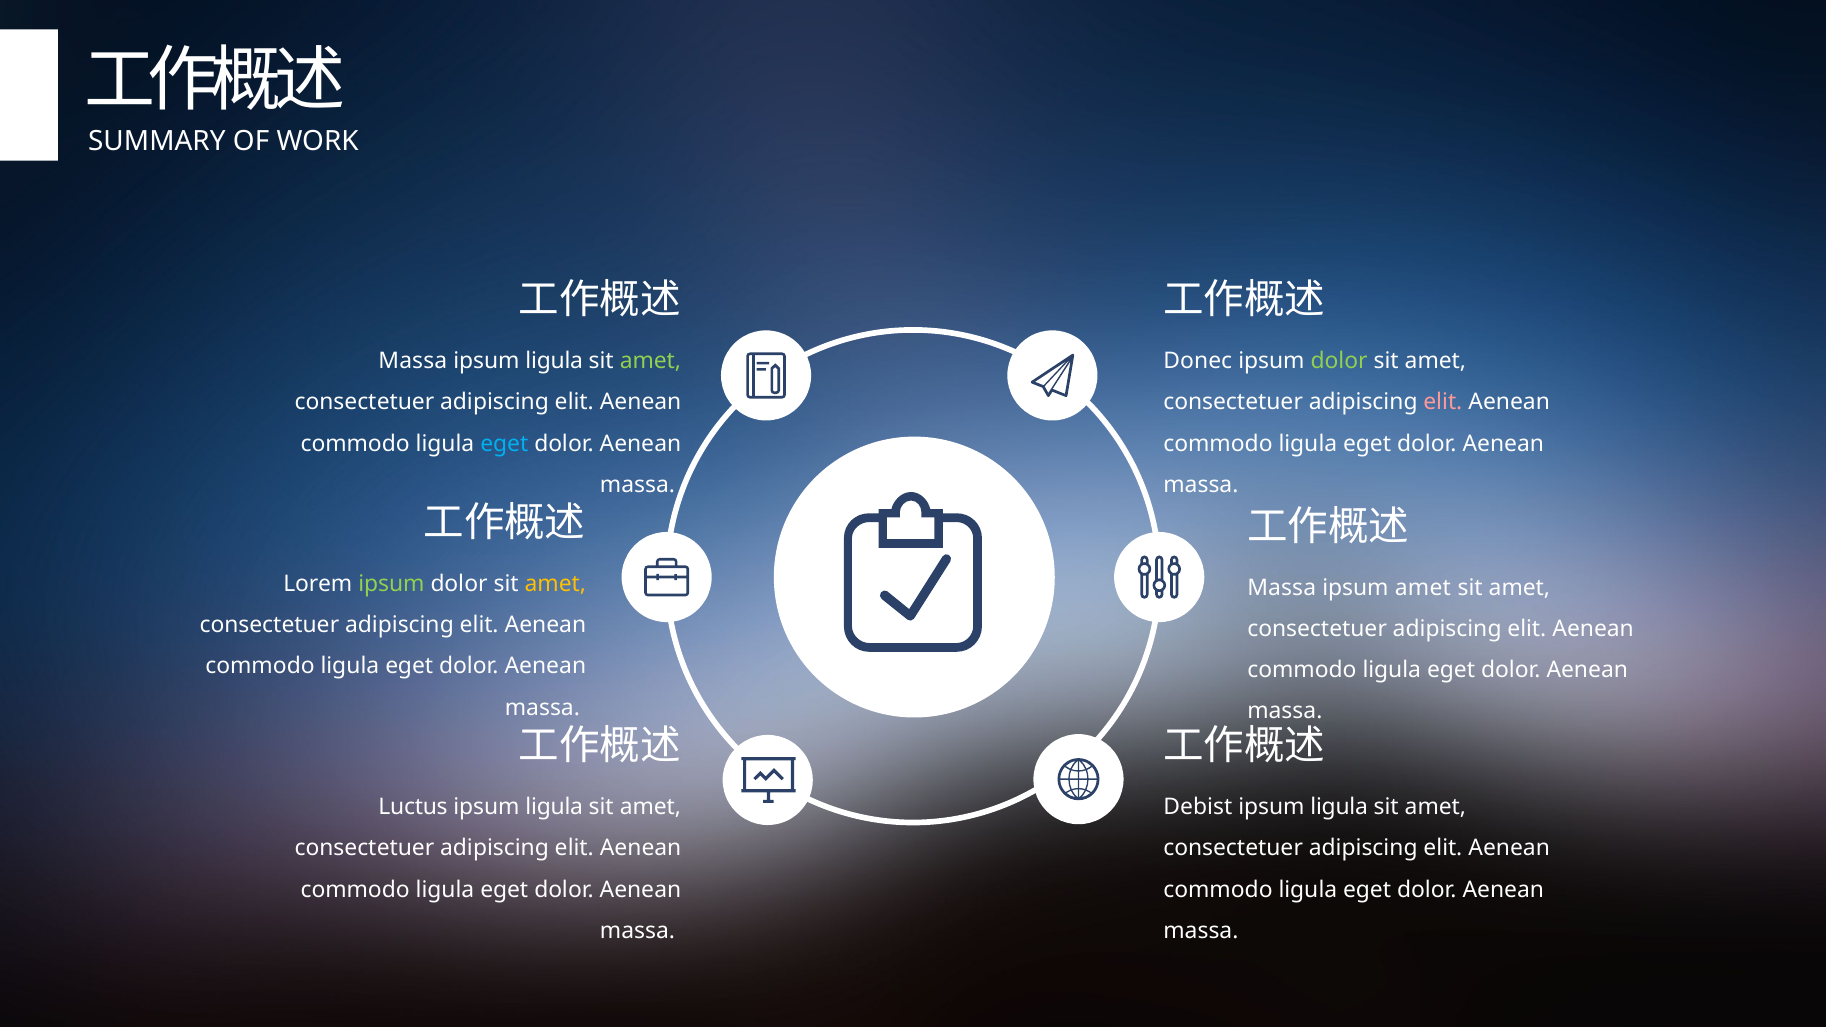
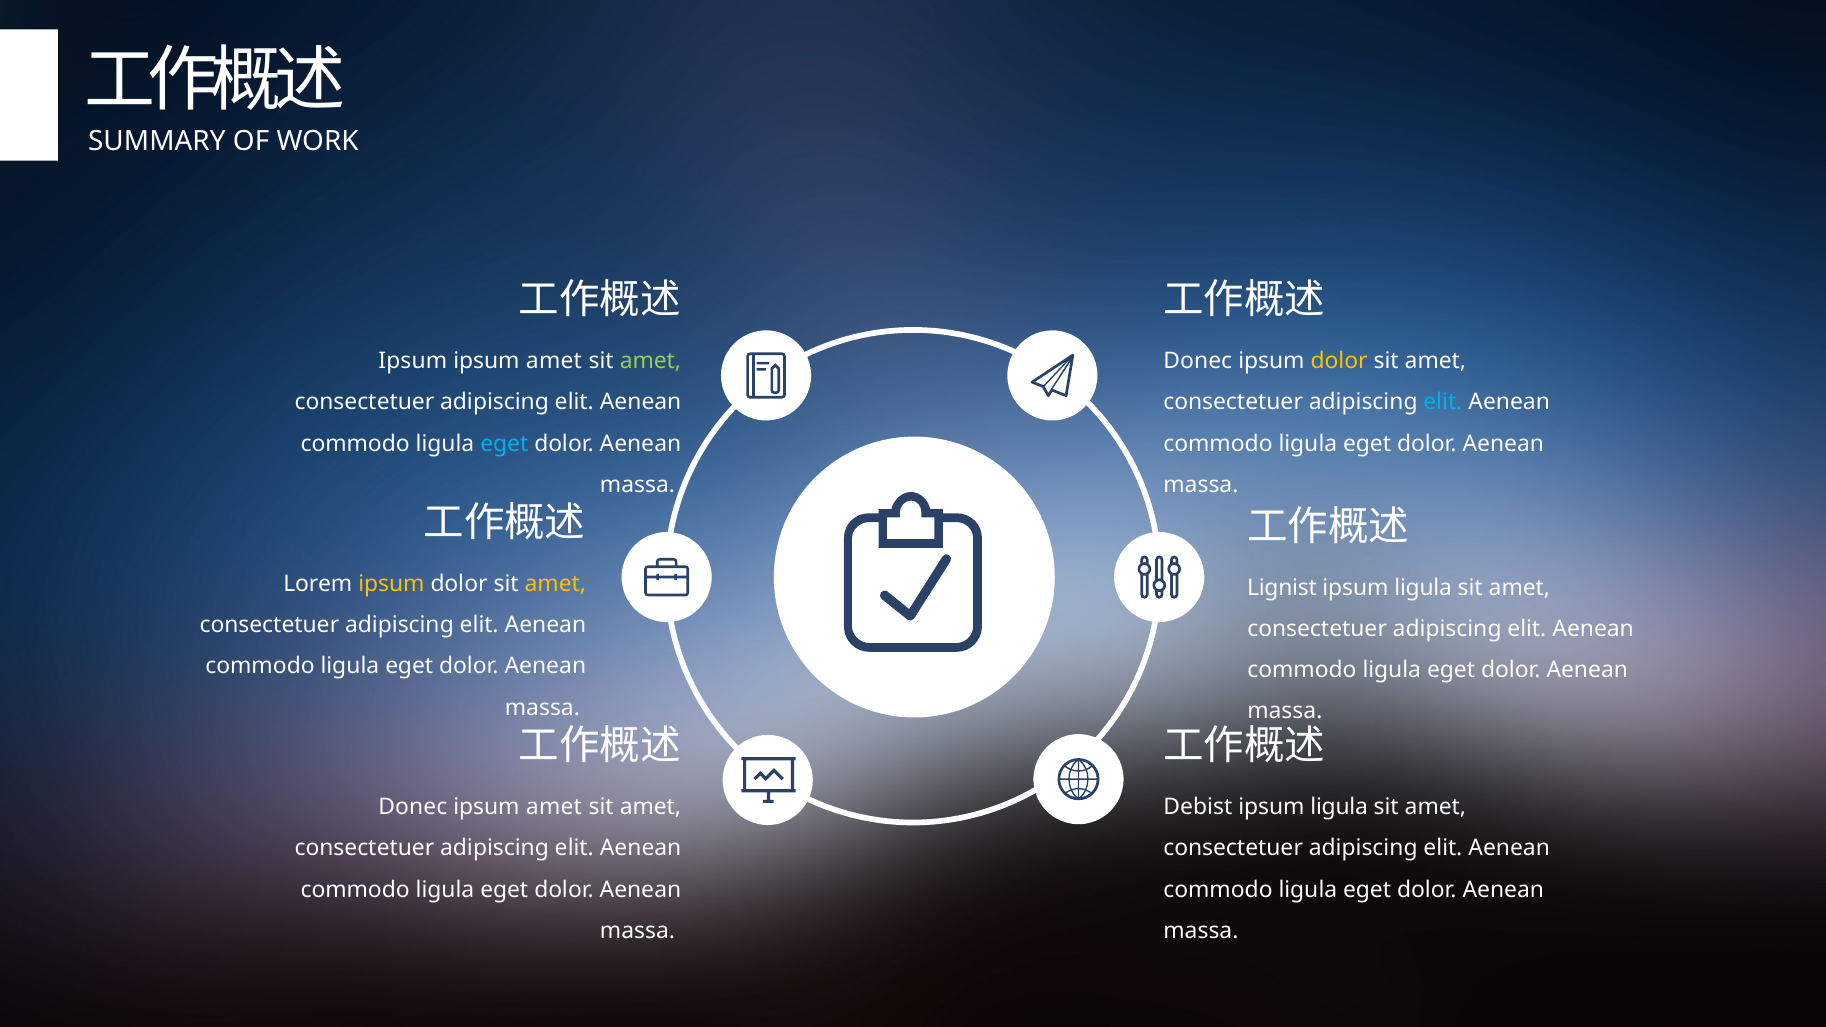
Massa at (413, 361): Massa -> Ipsum
ligula at (554, 361): ligula -> amet
dolor at (1339, 361) colour: light green -> yellow
elit at (1443, 402) colour: pink -> light blue
ipsum at (391, 584) colour: light green -> yellow
Massa at (1282, 588): Massa -> Lignist
amet at (1423, 588): amet -> ligula
Luctus at (413, 807): Luctus -> Donec
ligula at (554, 807): ligula -> amet
